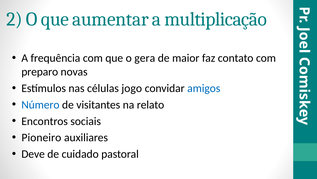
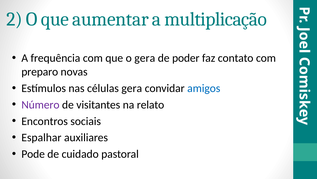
maior: maior -> poder
células jogo: jogo -> gera
Número colour: blue -> purple
Pioneiro: Pioneiro -> Espalhar
Deve: Deve -> Pode
